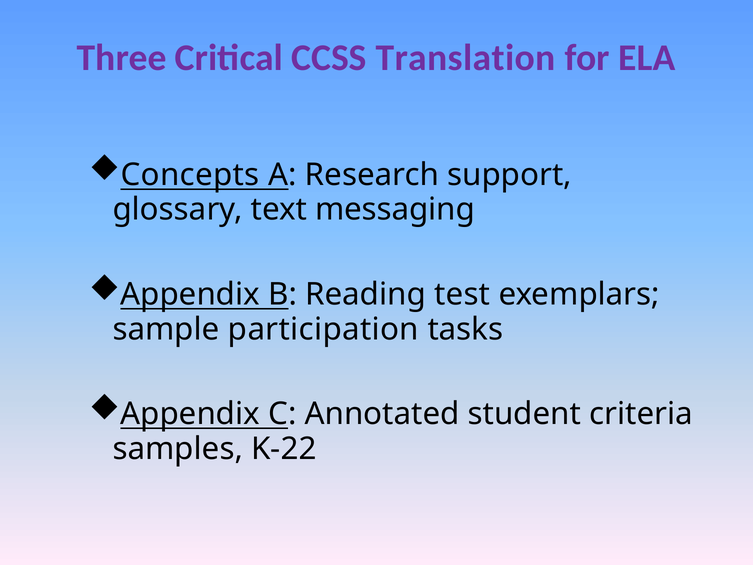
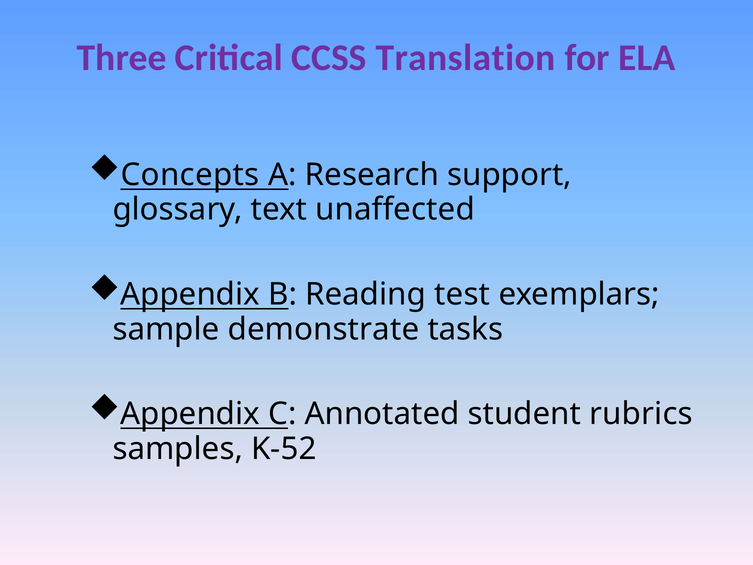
messaging: messaging -> unaffected
participation: participation -> demonstrate
criteria: criteria -> rubrics
K-22: K-22 -> K-52
